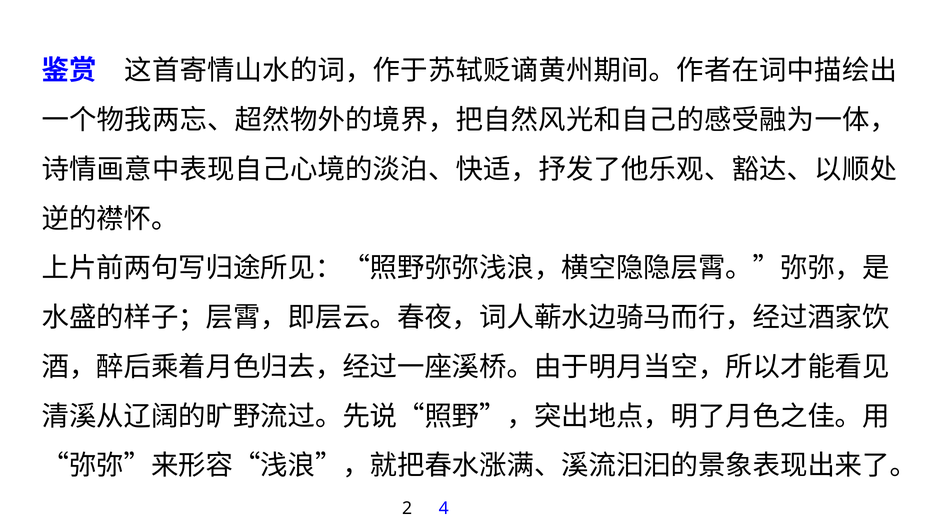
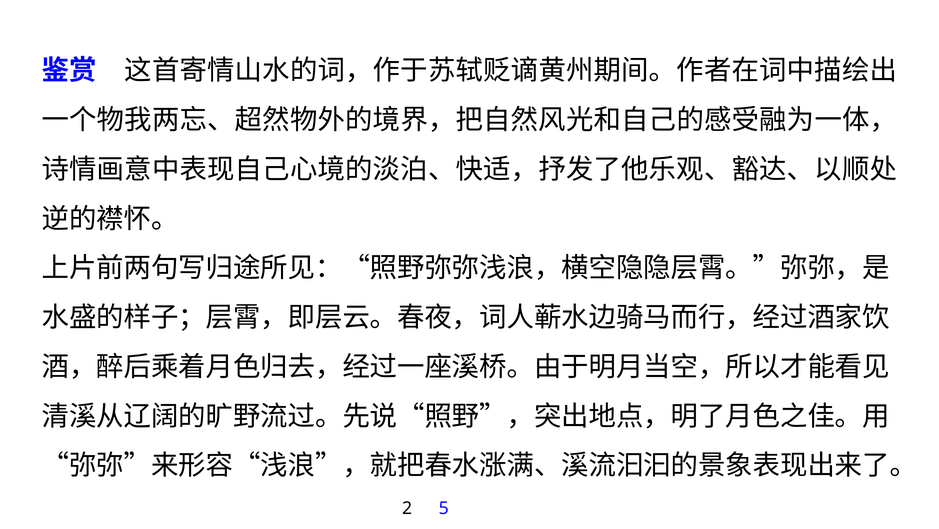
4: 4 -> 5
